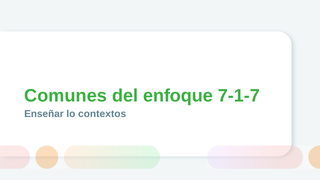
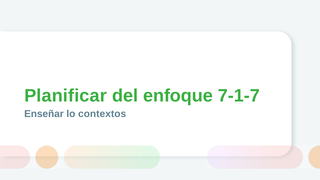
Comunes: Comunes -> Planificar
